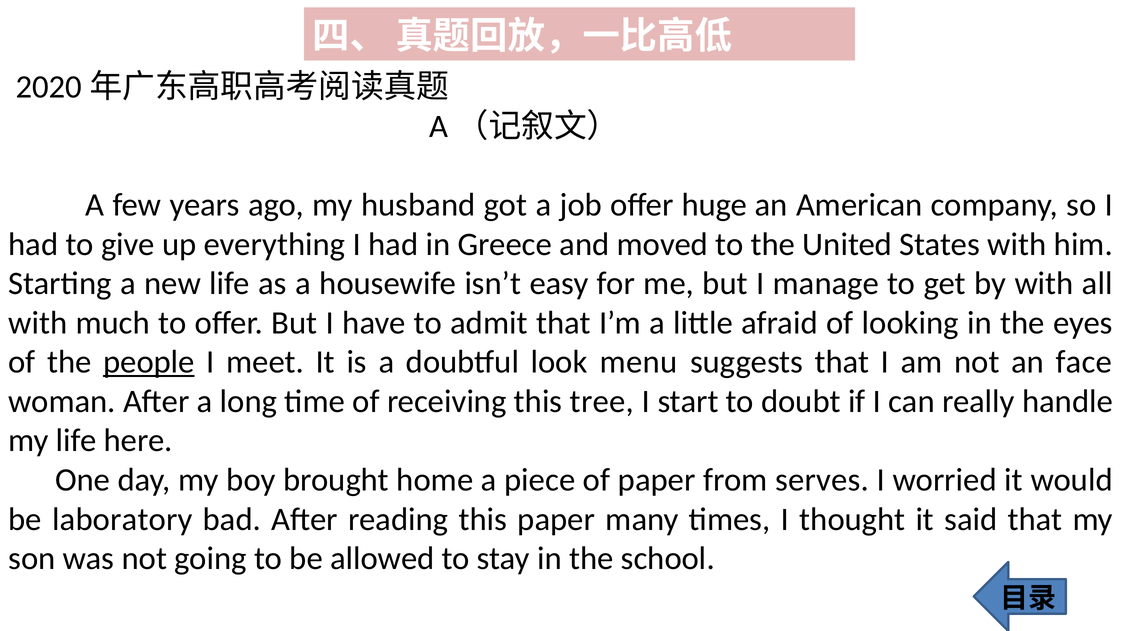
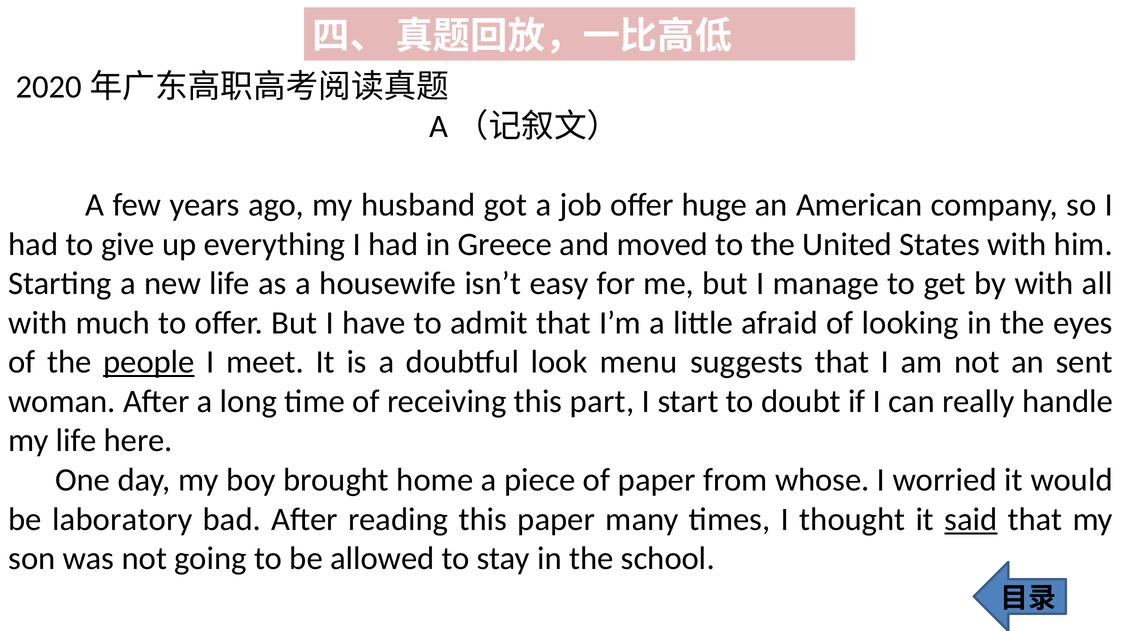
face: face -> sent
tree: tree -> part
serves: serves -> whose
said underline: none -> present
